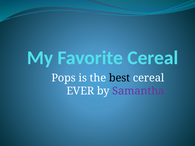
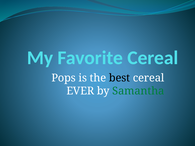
Samantha colour: purple -> green
